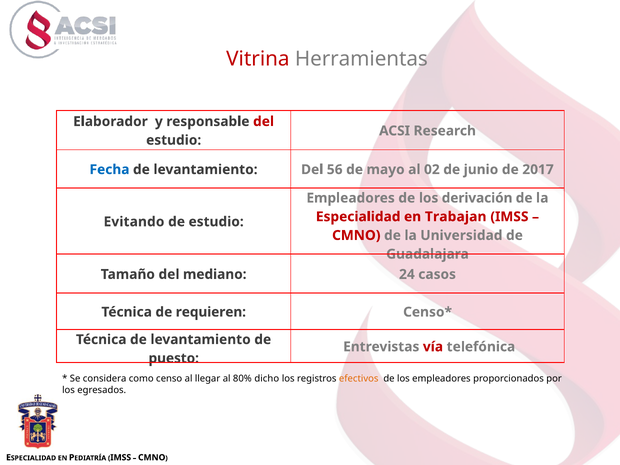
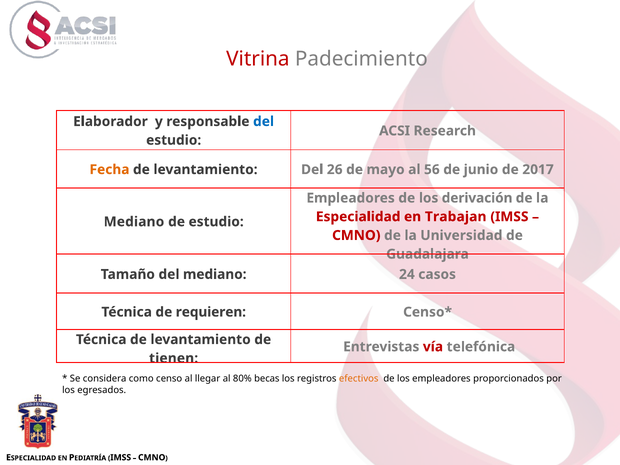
Herramientas: Herramientas -> Padecimiento
del at (264, 121) colour: red -> blue
Fecha colour: blue -> orange
56: 56 -> 26
02: 02 -> 56
Evitando at (134, 222): Evitando -> Mediano
puesto: puesto -> tienen
dicho: dicho -> becas
